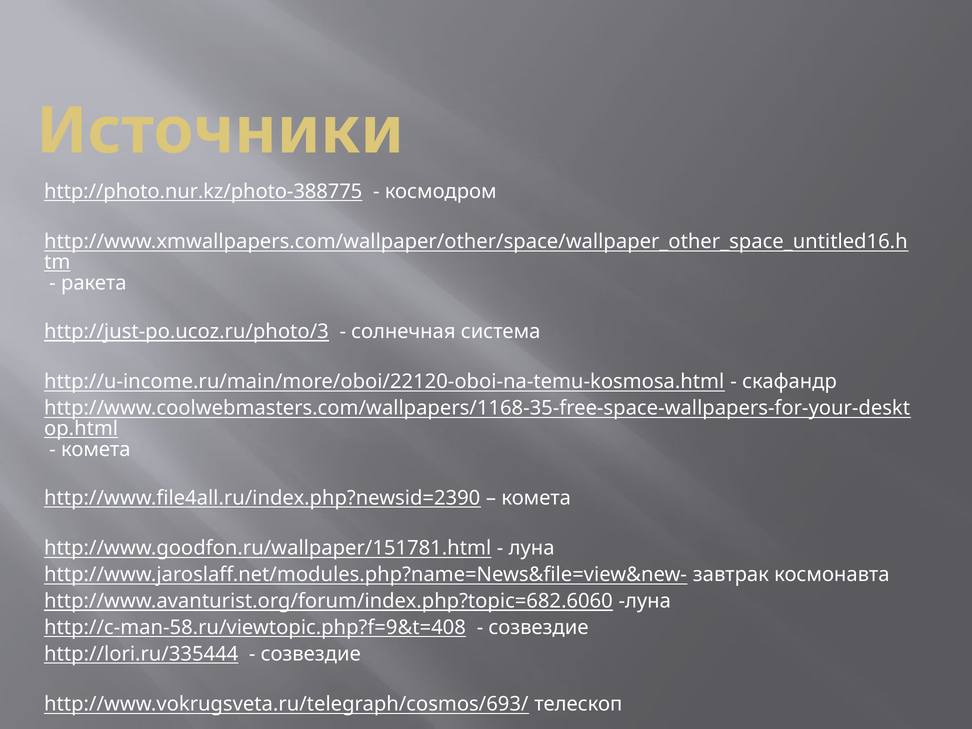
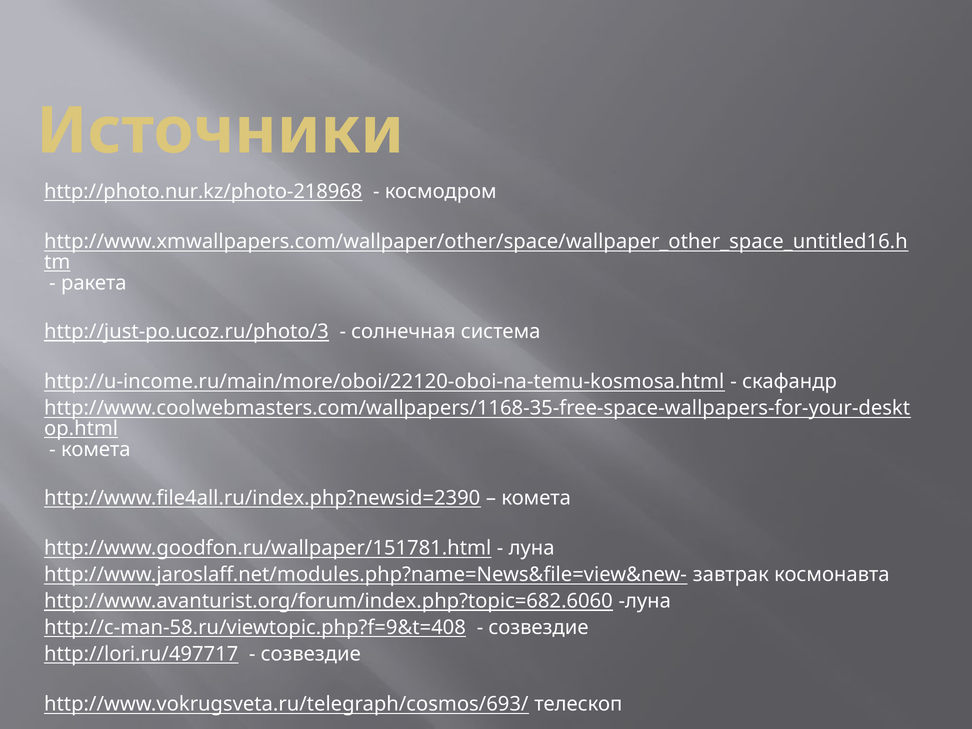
http://photo.nur.kz/photo-388775: http://photo.nur.kz/photo-388775 -> http://photo.nur.kz/photo-218968
http://lori.ru/335444: http://lori.ru/335444 -> http://lori.ru/497717
